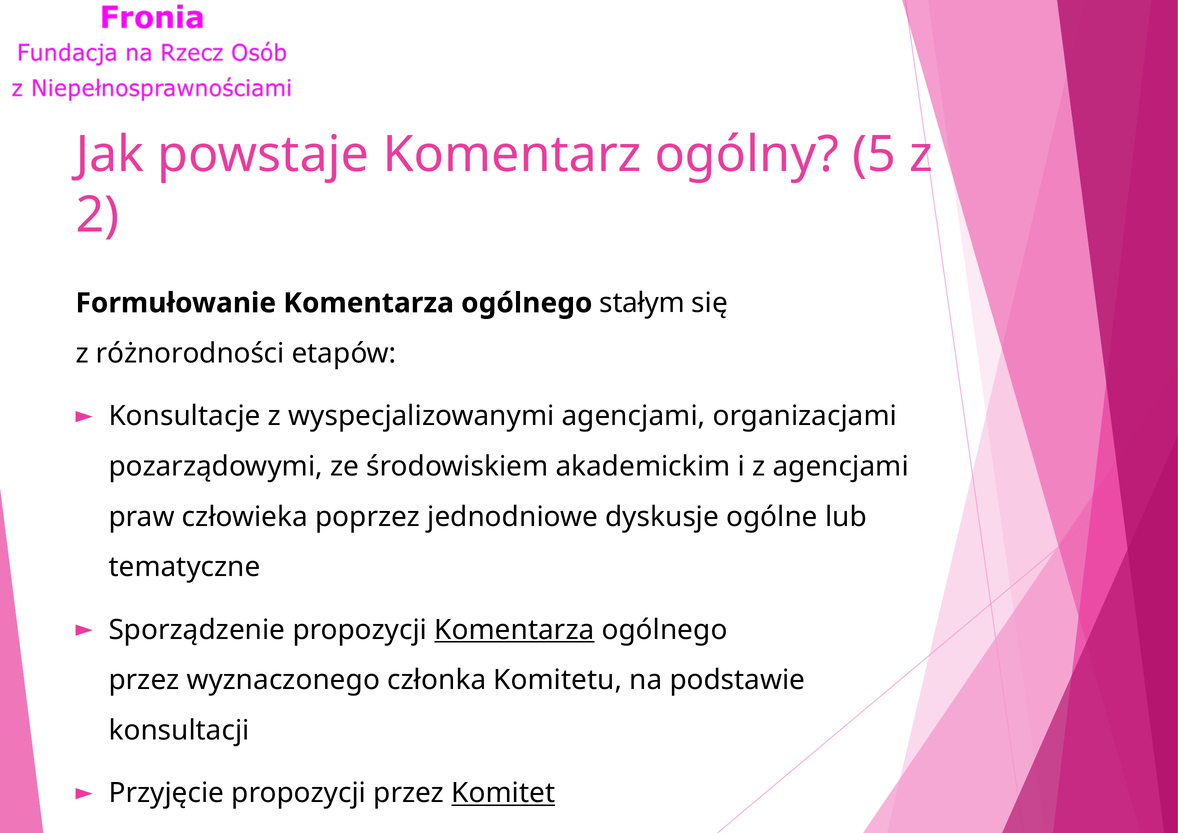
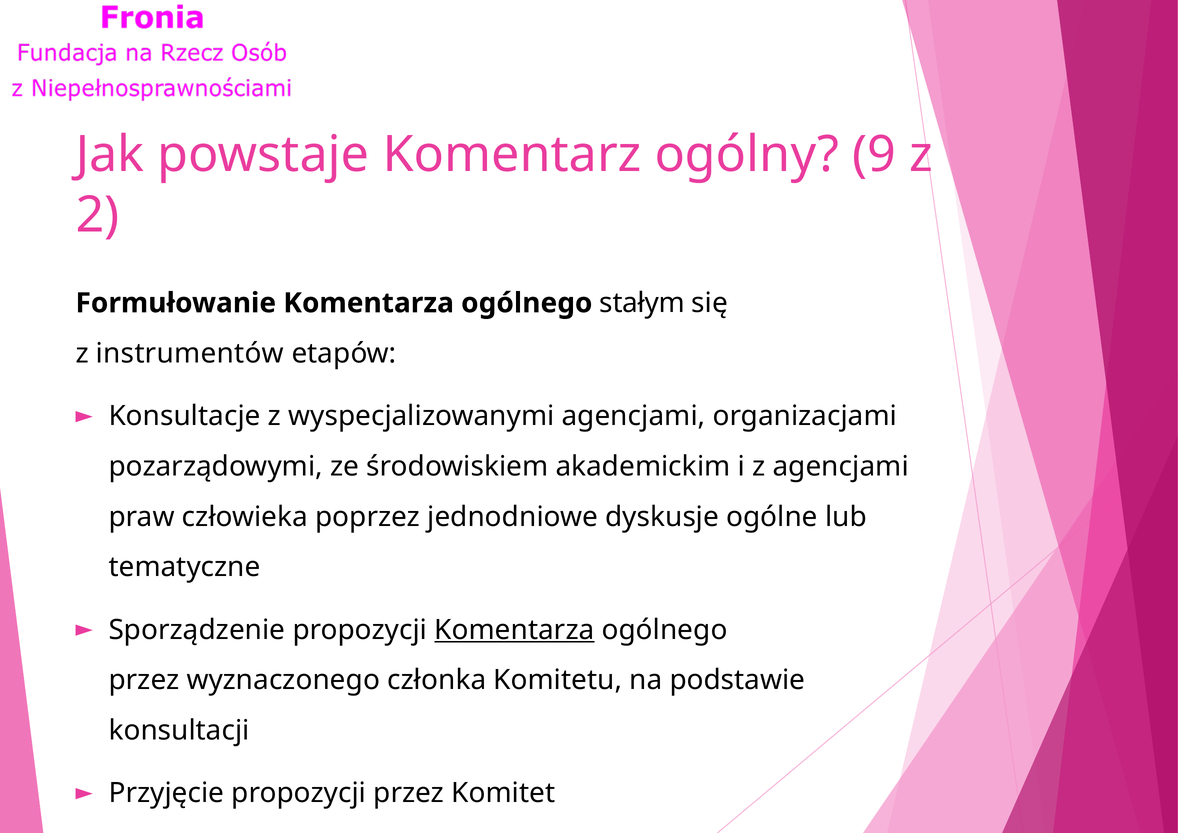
5: 5 -> 9
różnorodności: różnorodności -> instrumentów
Komitet underline: present -> none
